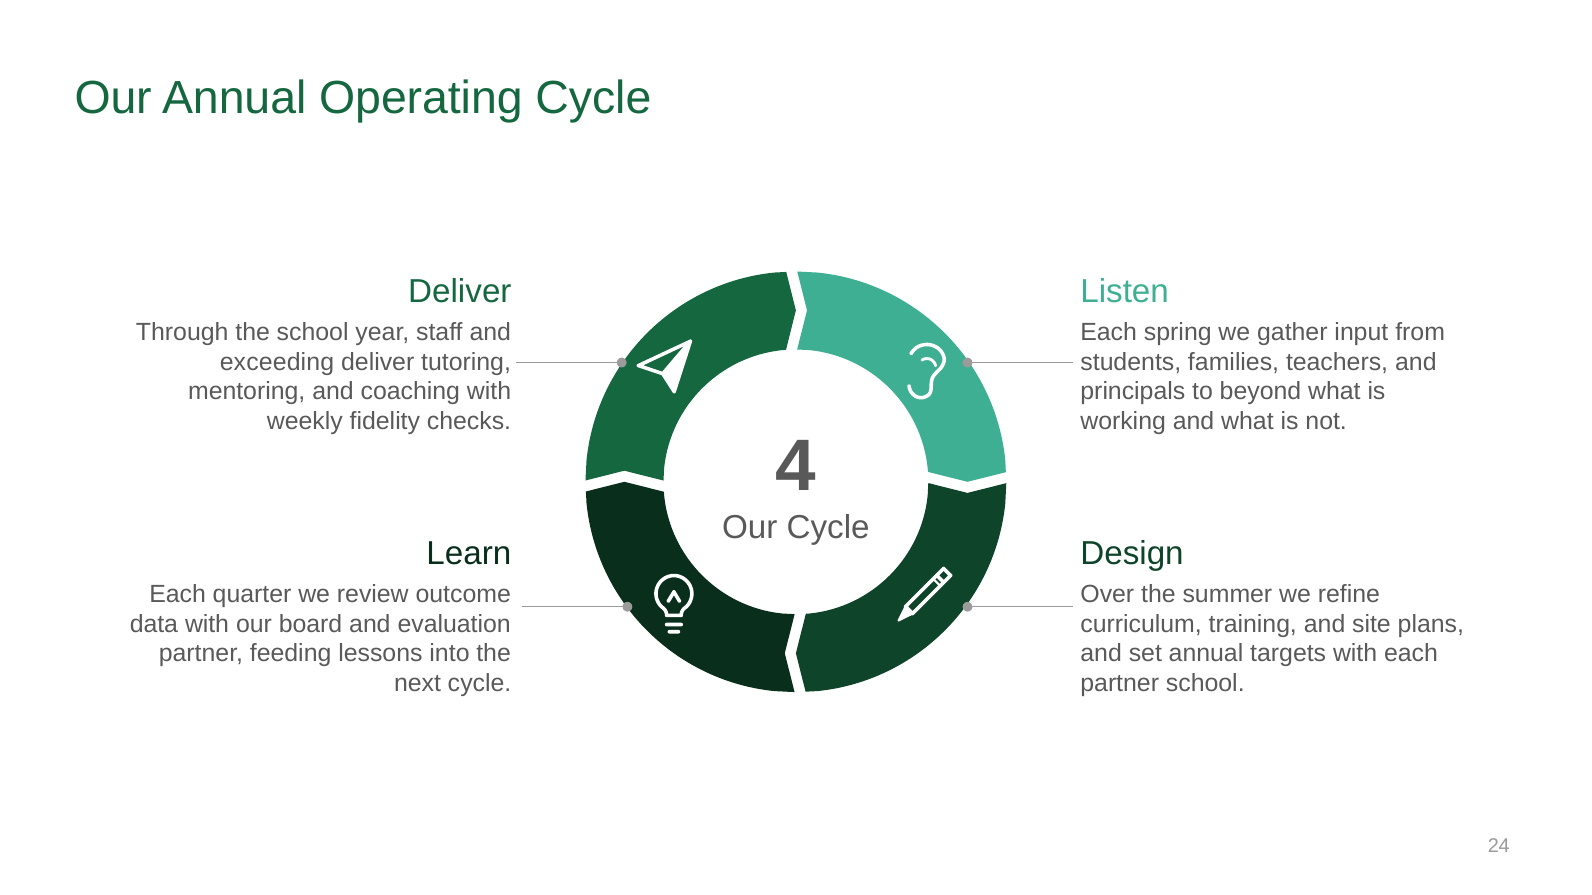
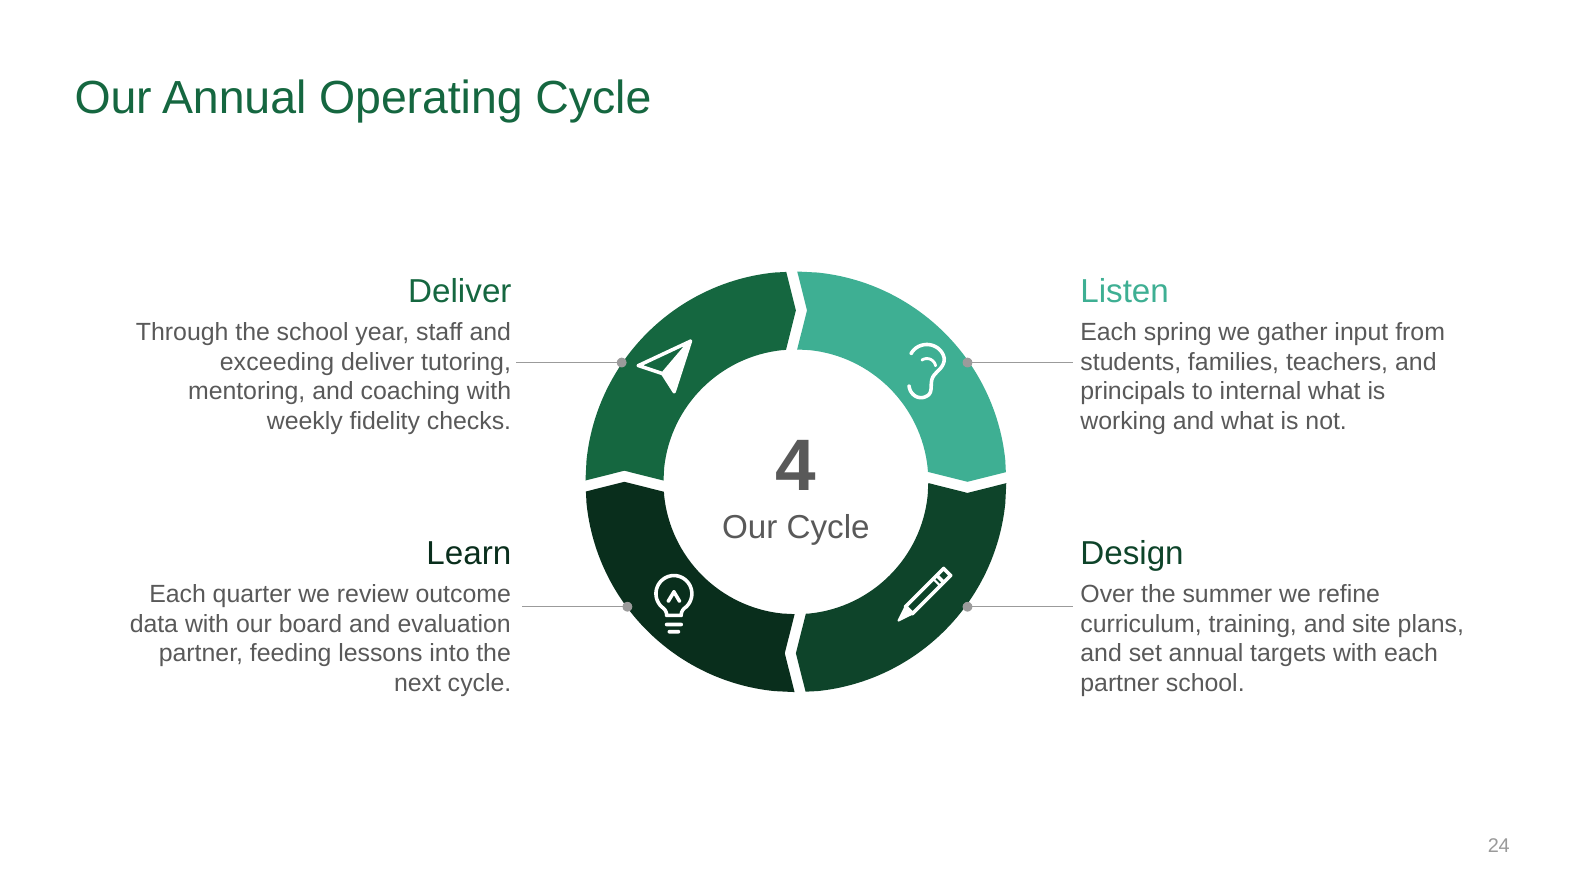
beyond: beyond -> internal
